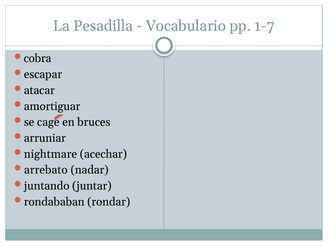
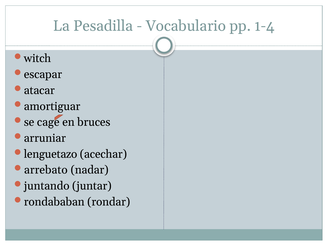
1-7: 1-7 -> 1-4
cobra: cobra -> witch
nightmare: nightmare -> lenguetazo
